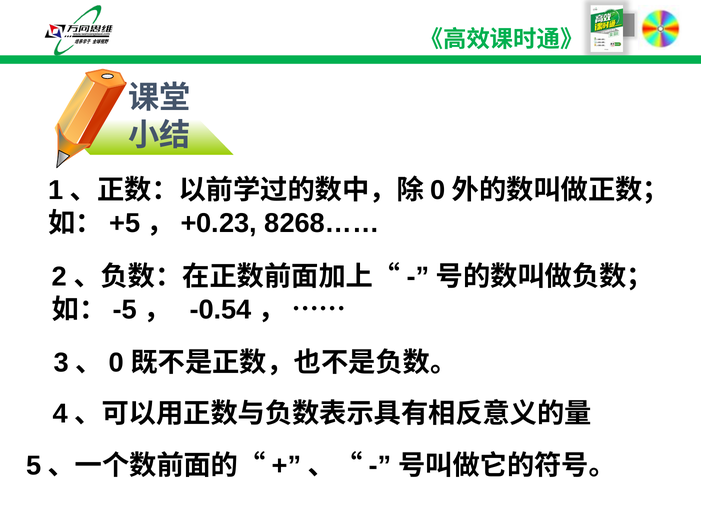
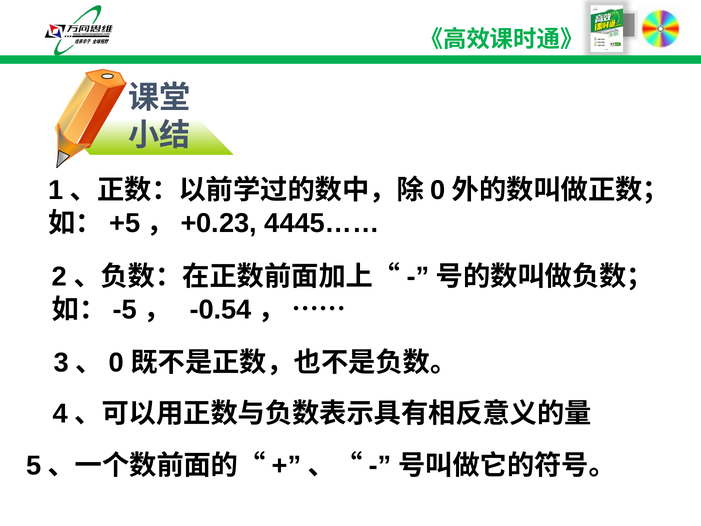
8268……: 8268…… -> 4445……
